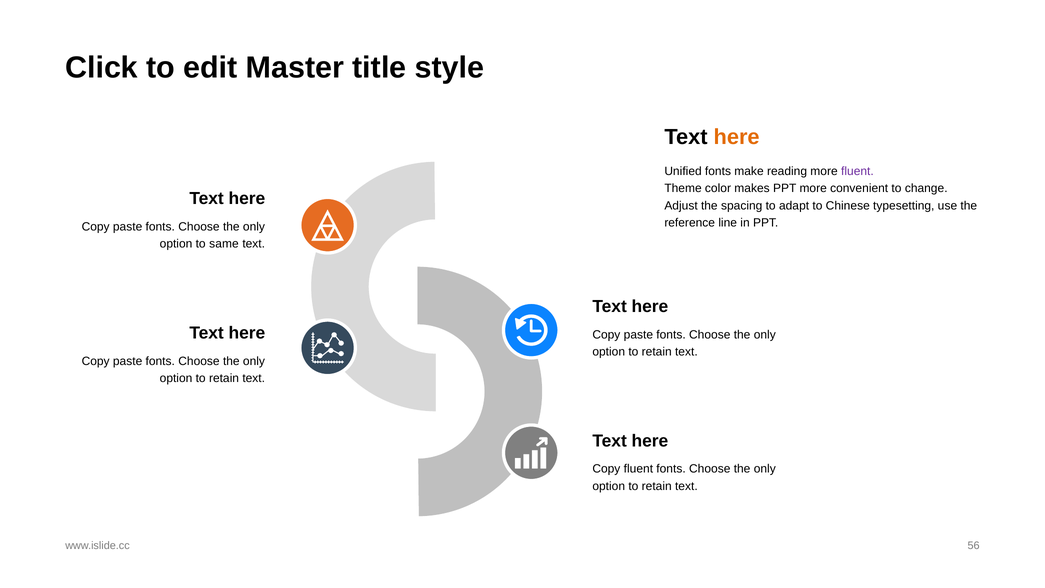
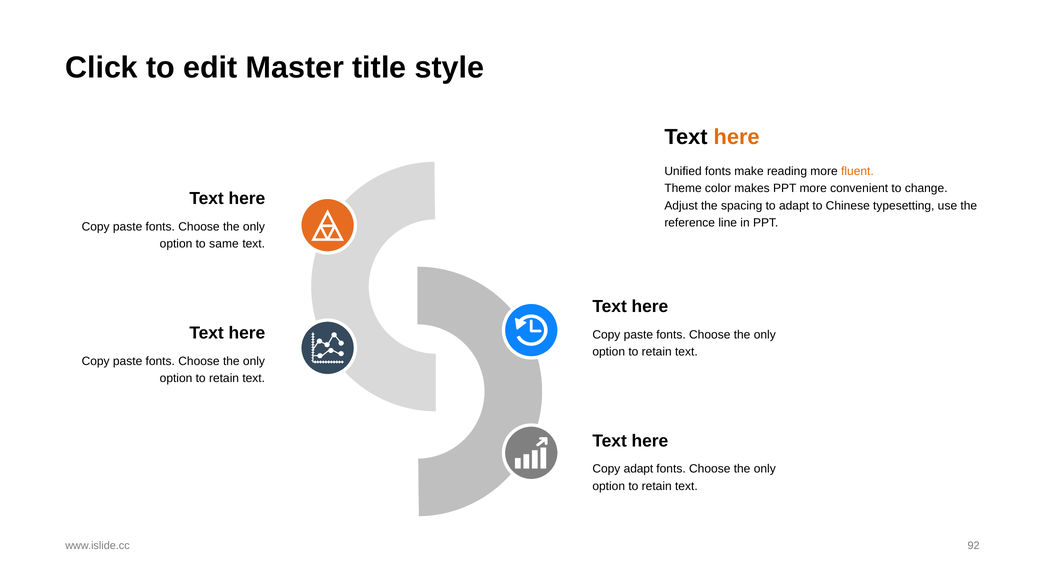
fluent at (857, 171) colour: purple -> orange
Copy fluent: fluent -> adapt
56: 56 -> 92
